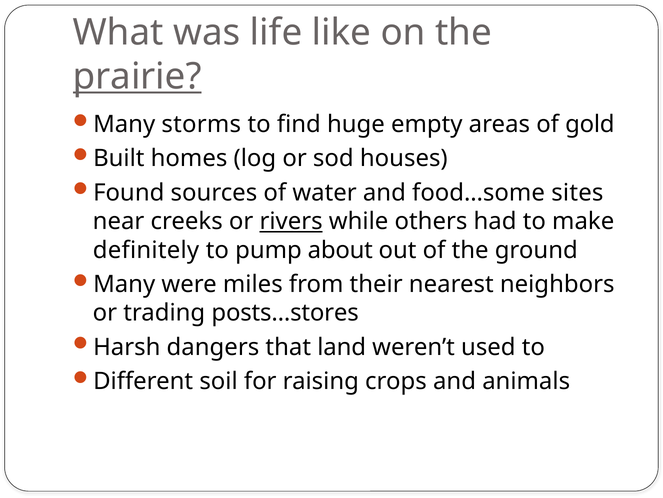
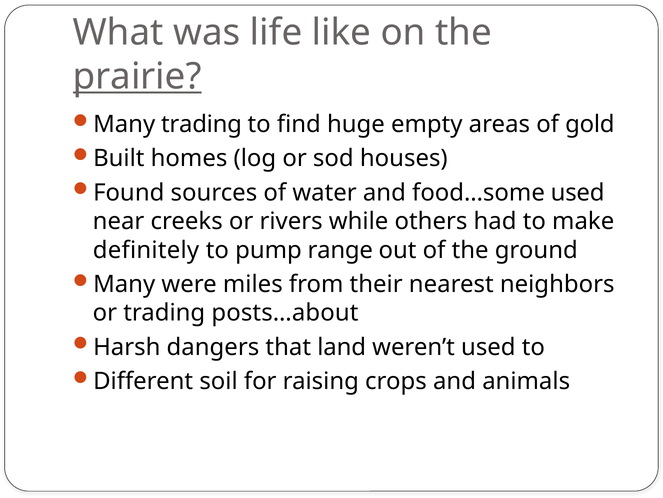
Many storms: storms -> trading
food…some sites: sites -> used
rivers underline: present -> none
about: about -> range
posts…stores: posts…stores -> posts…about
